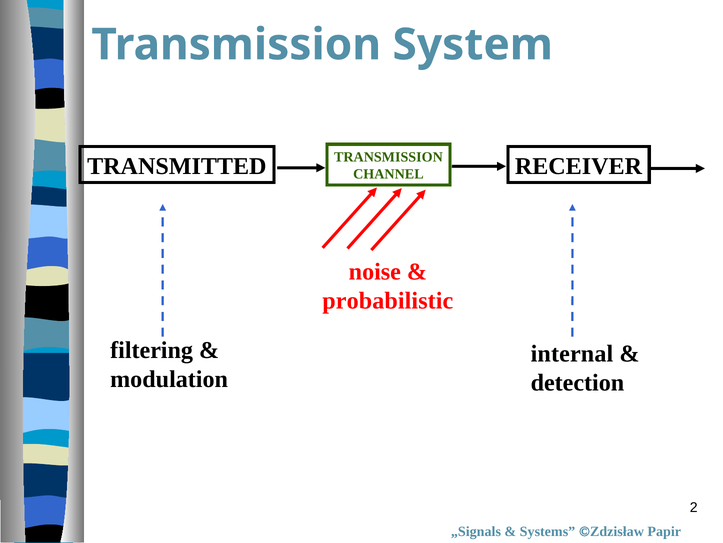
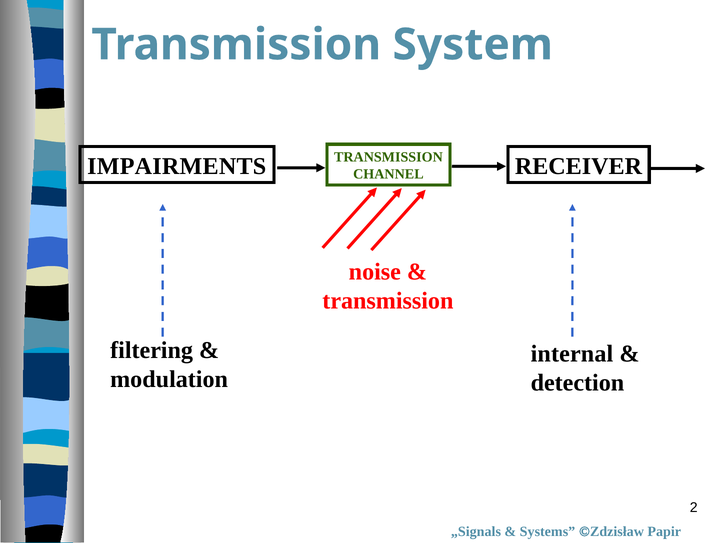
TRANSMITTED: TRANSMITTED -> IMPAIRMENTS
probabilistic at (388, 301): probabilistic -> transmission
